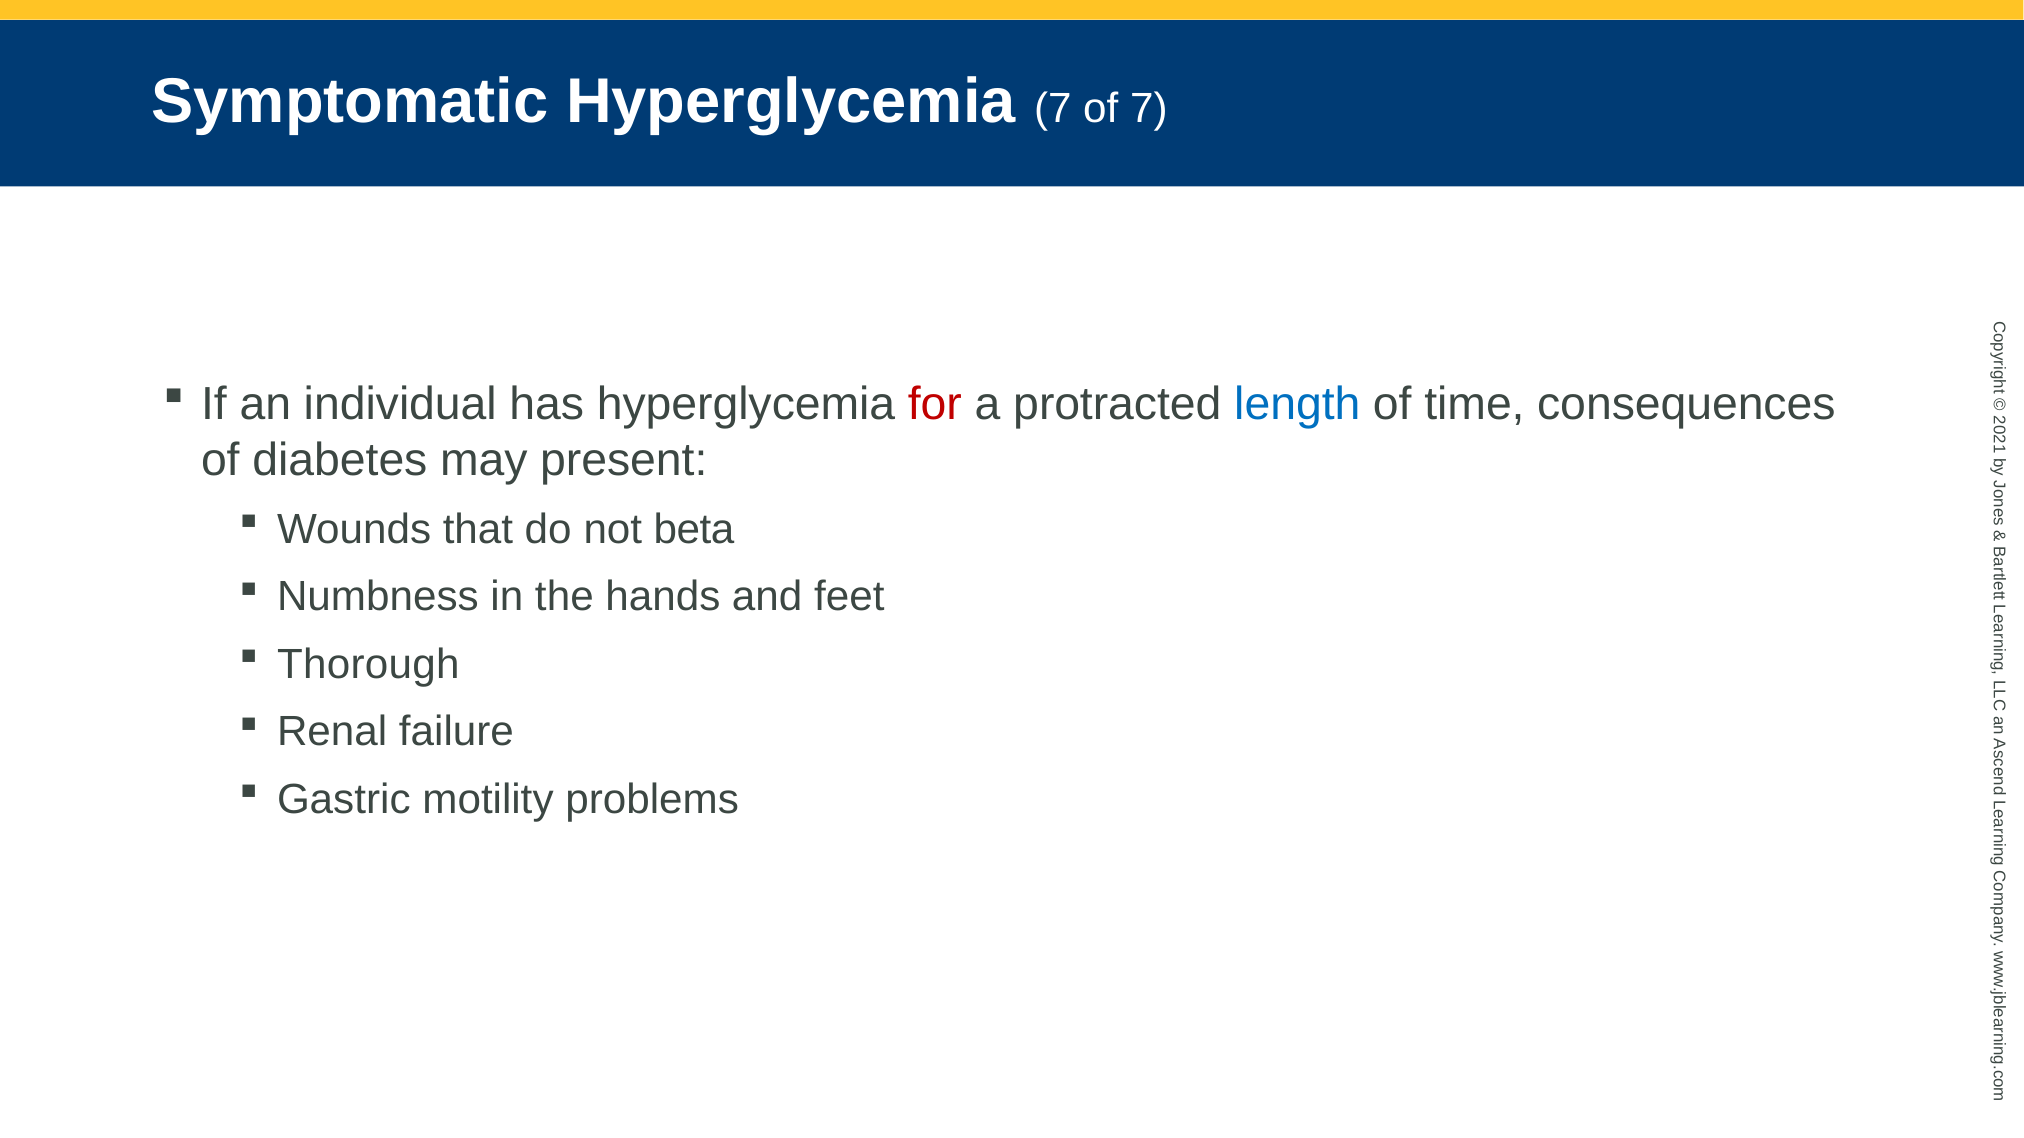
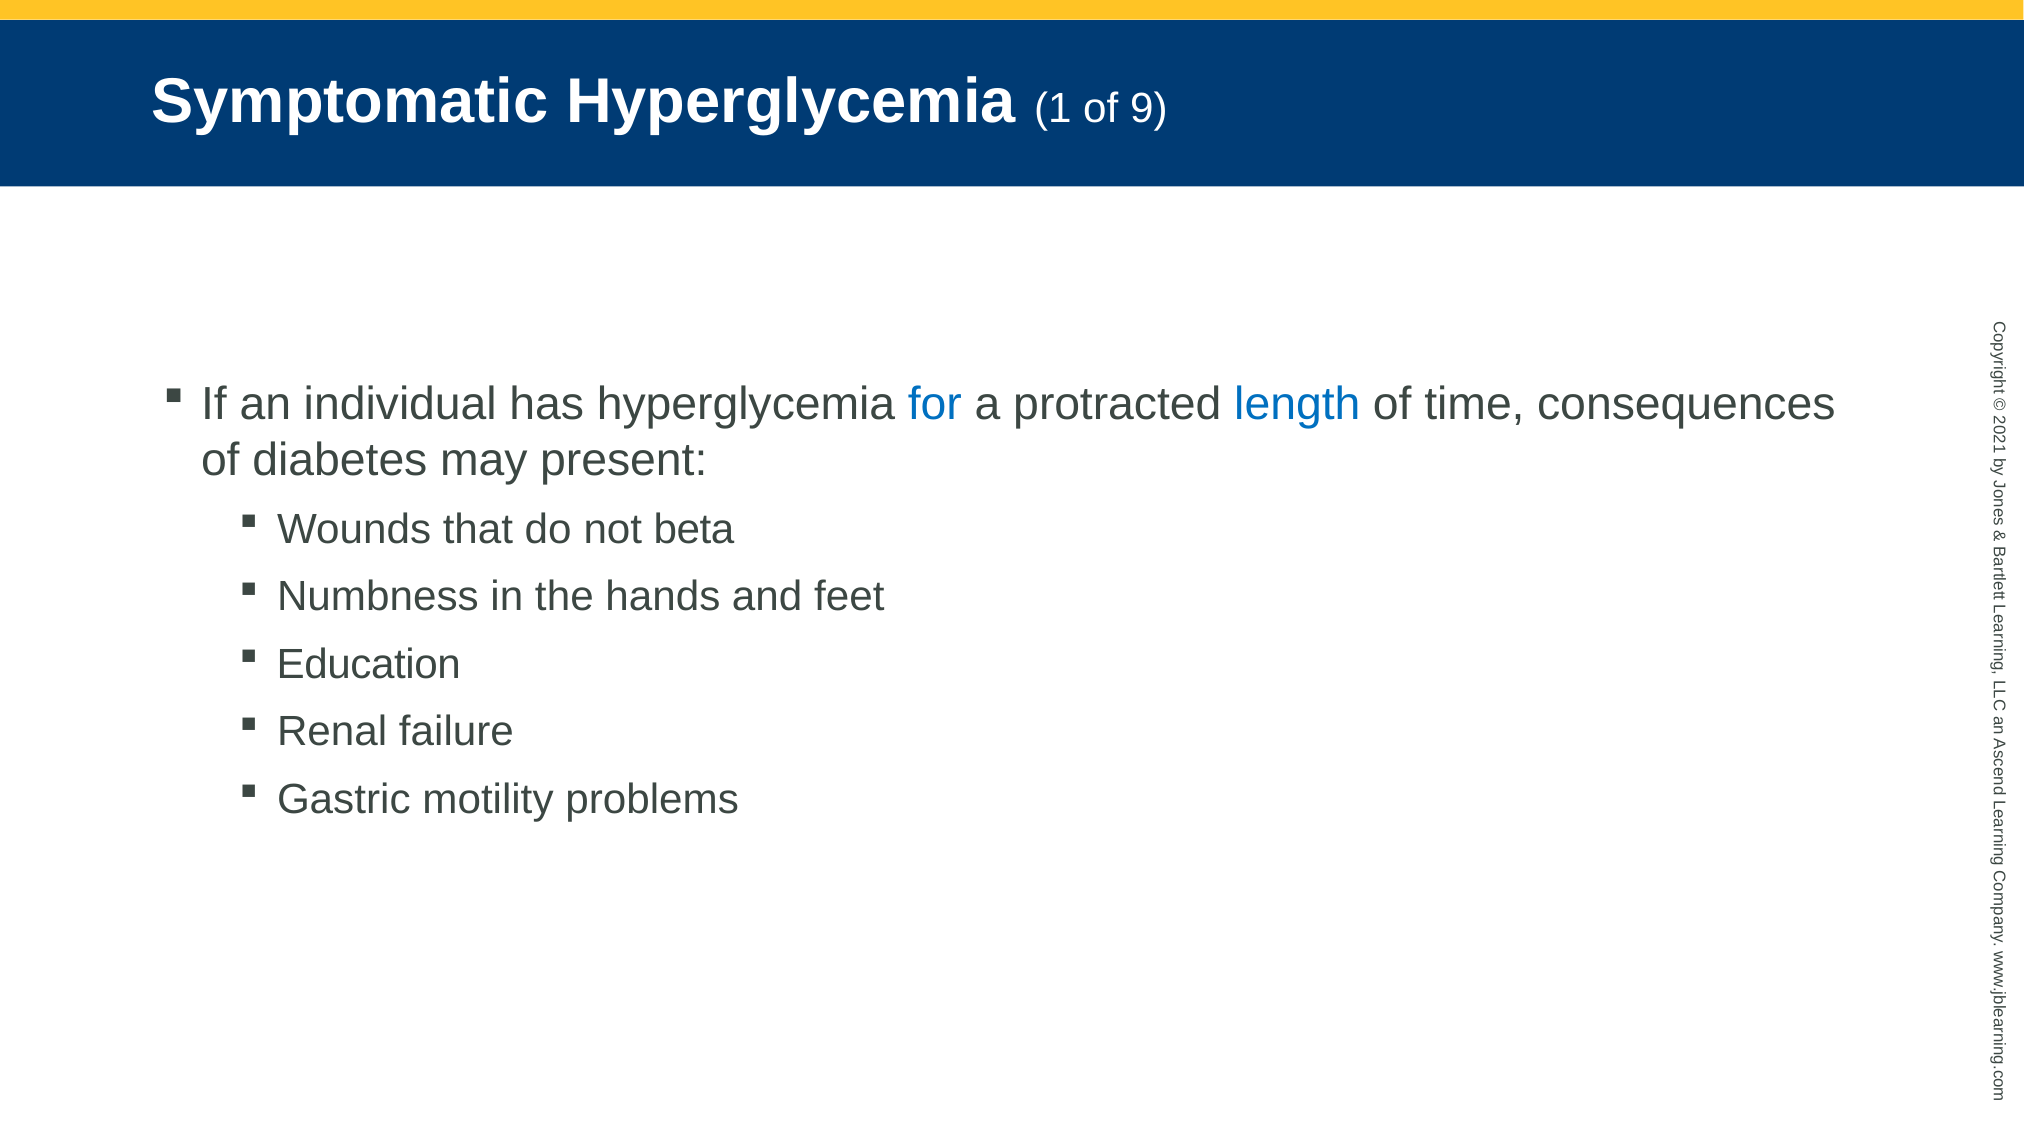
Hyperglycemia 7: 7 -> 1
of 7: 7 -> 9
for colour: red -> blue
Thorough: Thorough -> Education
